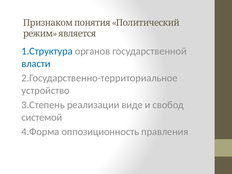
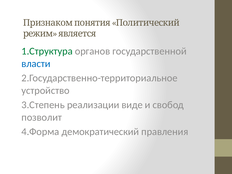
1.Структура colour: blue -> green
системой: системой -> позволит
оппозиционность: оппозиционность -> демократический
